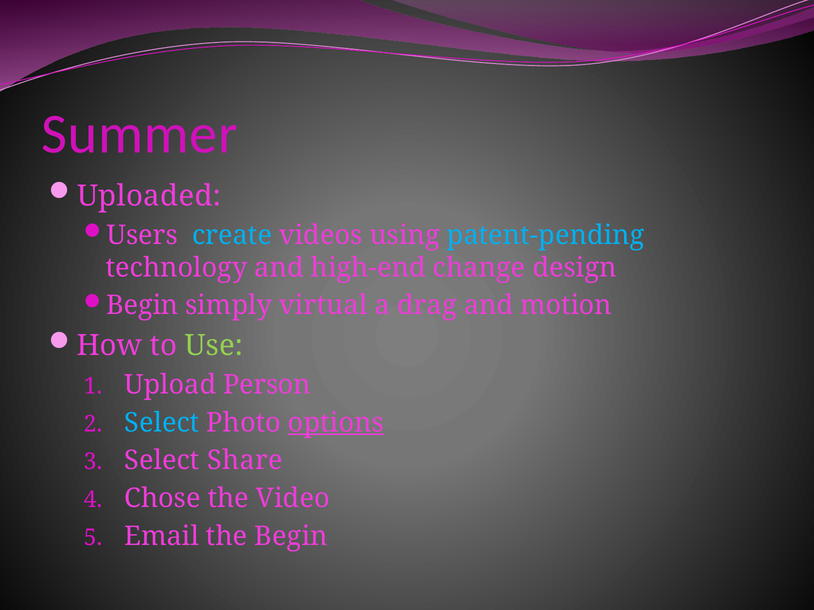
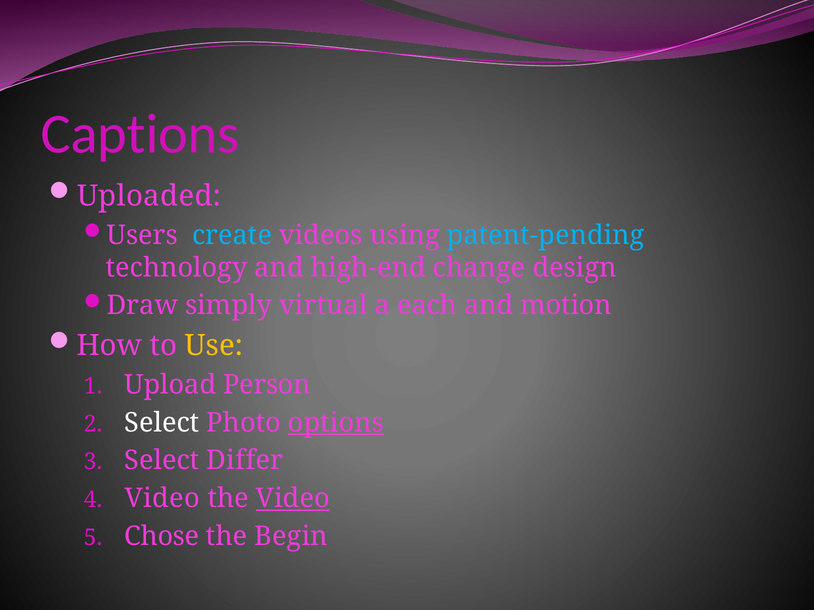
Summer: Summer -> Captions
Begin at (142, 306): Begin -> Draw
drag: drag -> each
Use colour: light green -> yellow
Select at (162, 423) colour: light blue -> white
Share: Share -> Differ
Chose at (162, 499): Chose -> Video
Video at (293, 499) underline: none -> present
Email: Email -> Chose
